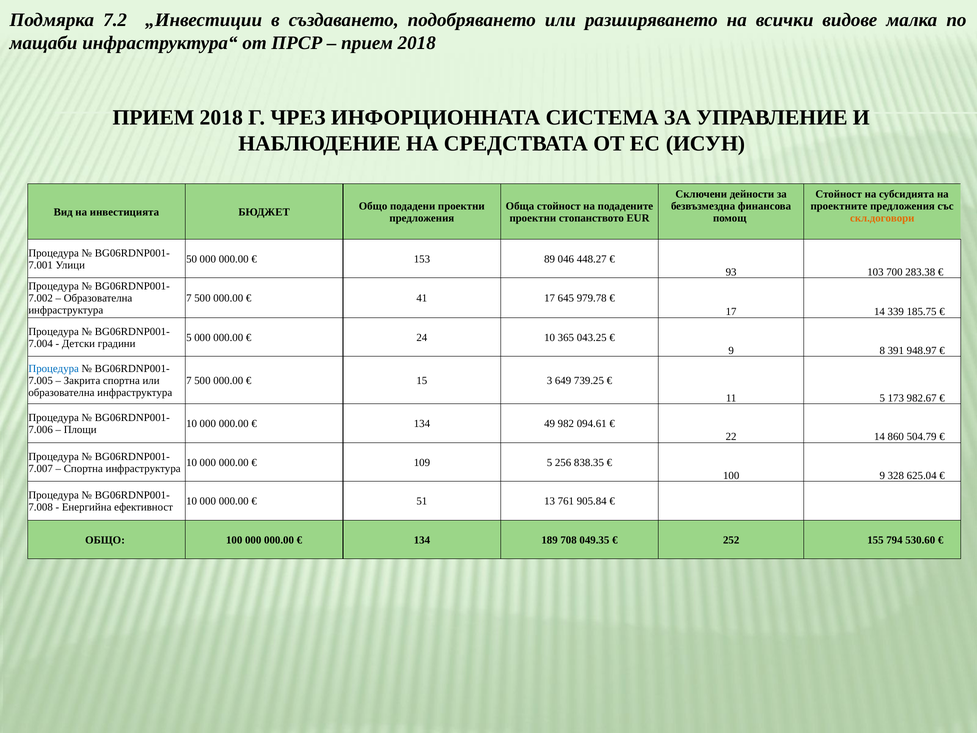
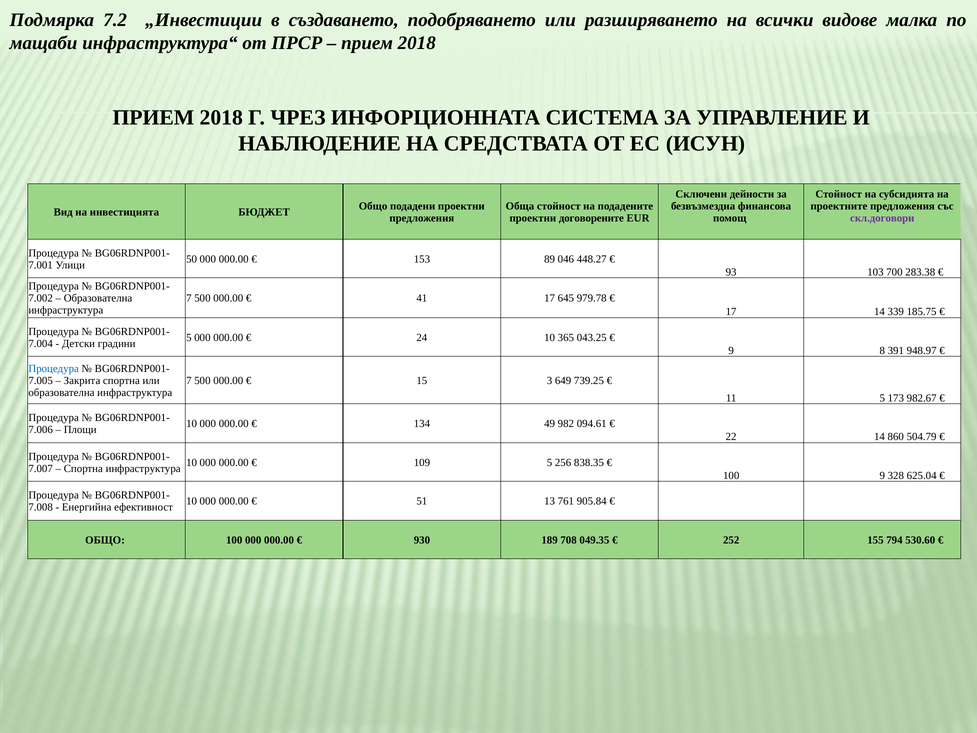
стопанството: стопанството -> договорените
скл.договори colour: orange -> purple
134 at (422, 540): 134 -> 930
